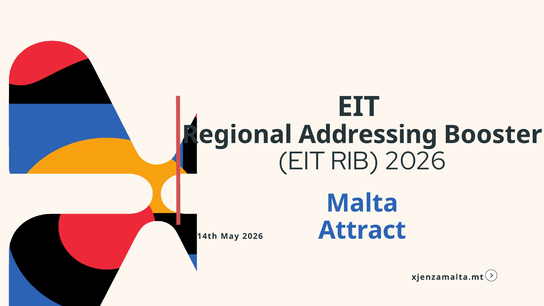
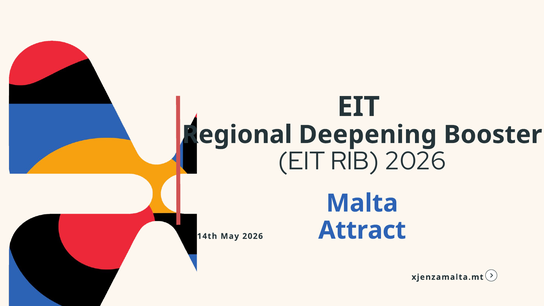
Addressing: Addressing -> Deepening
